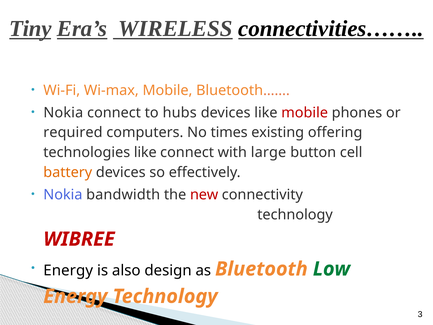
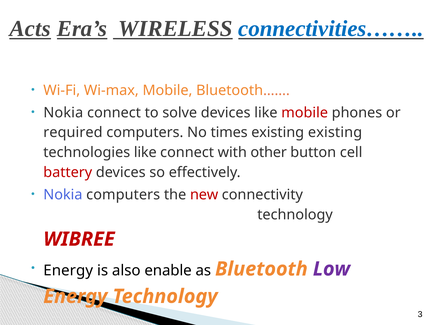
Tiny: Tiny -> Acts
connectivities…… colour: black -> blue
hubs: hubs -> solve
existing offering: offering -> existing
large: large -> other
battery colour: orange -> red
Nokia bandwidth: bandwidth -> computers
design: design -> enable
Low colour: green -> purple
